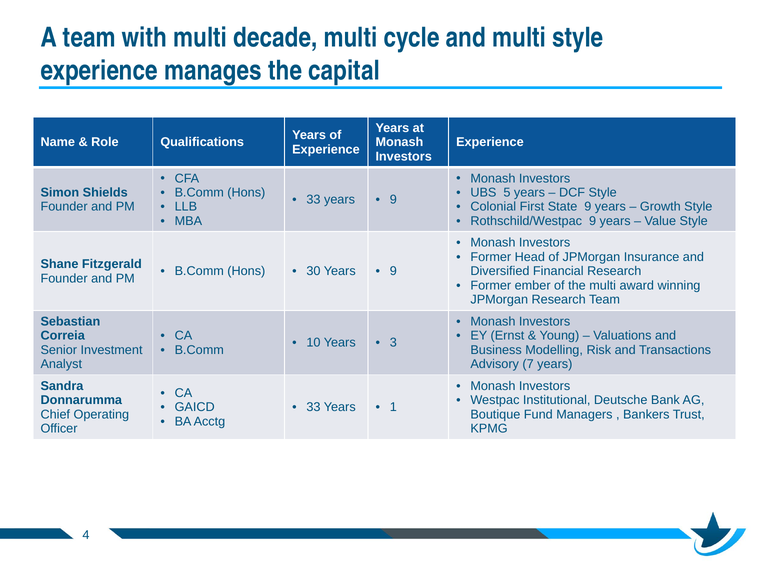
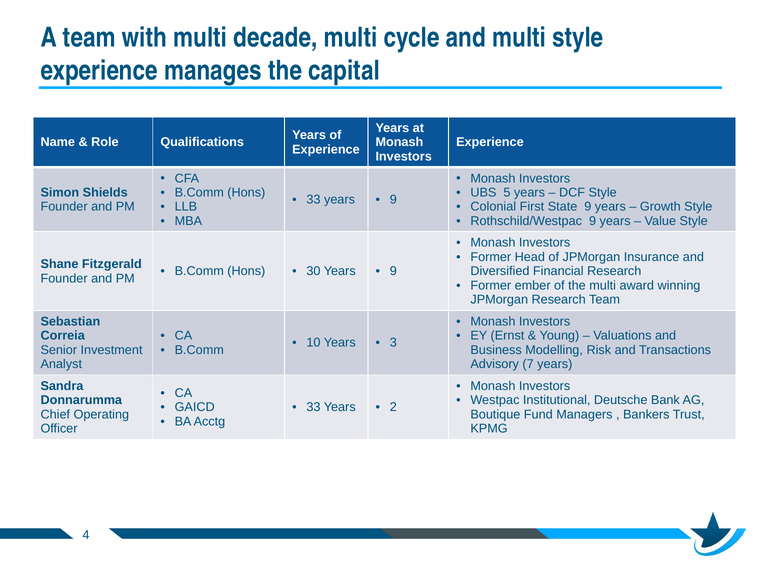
1: 1 -> 2
